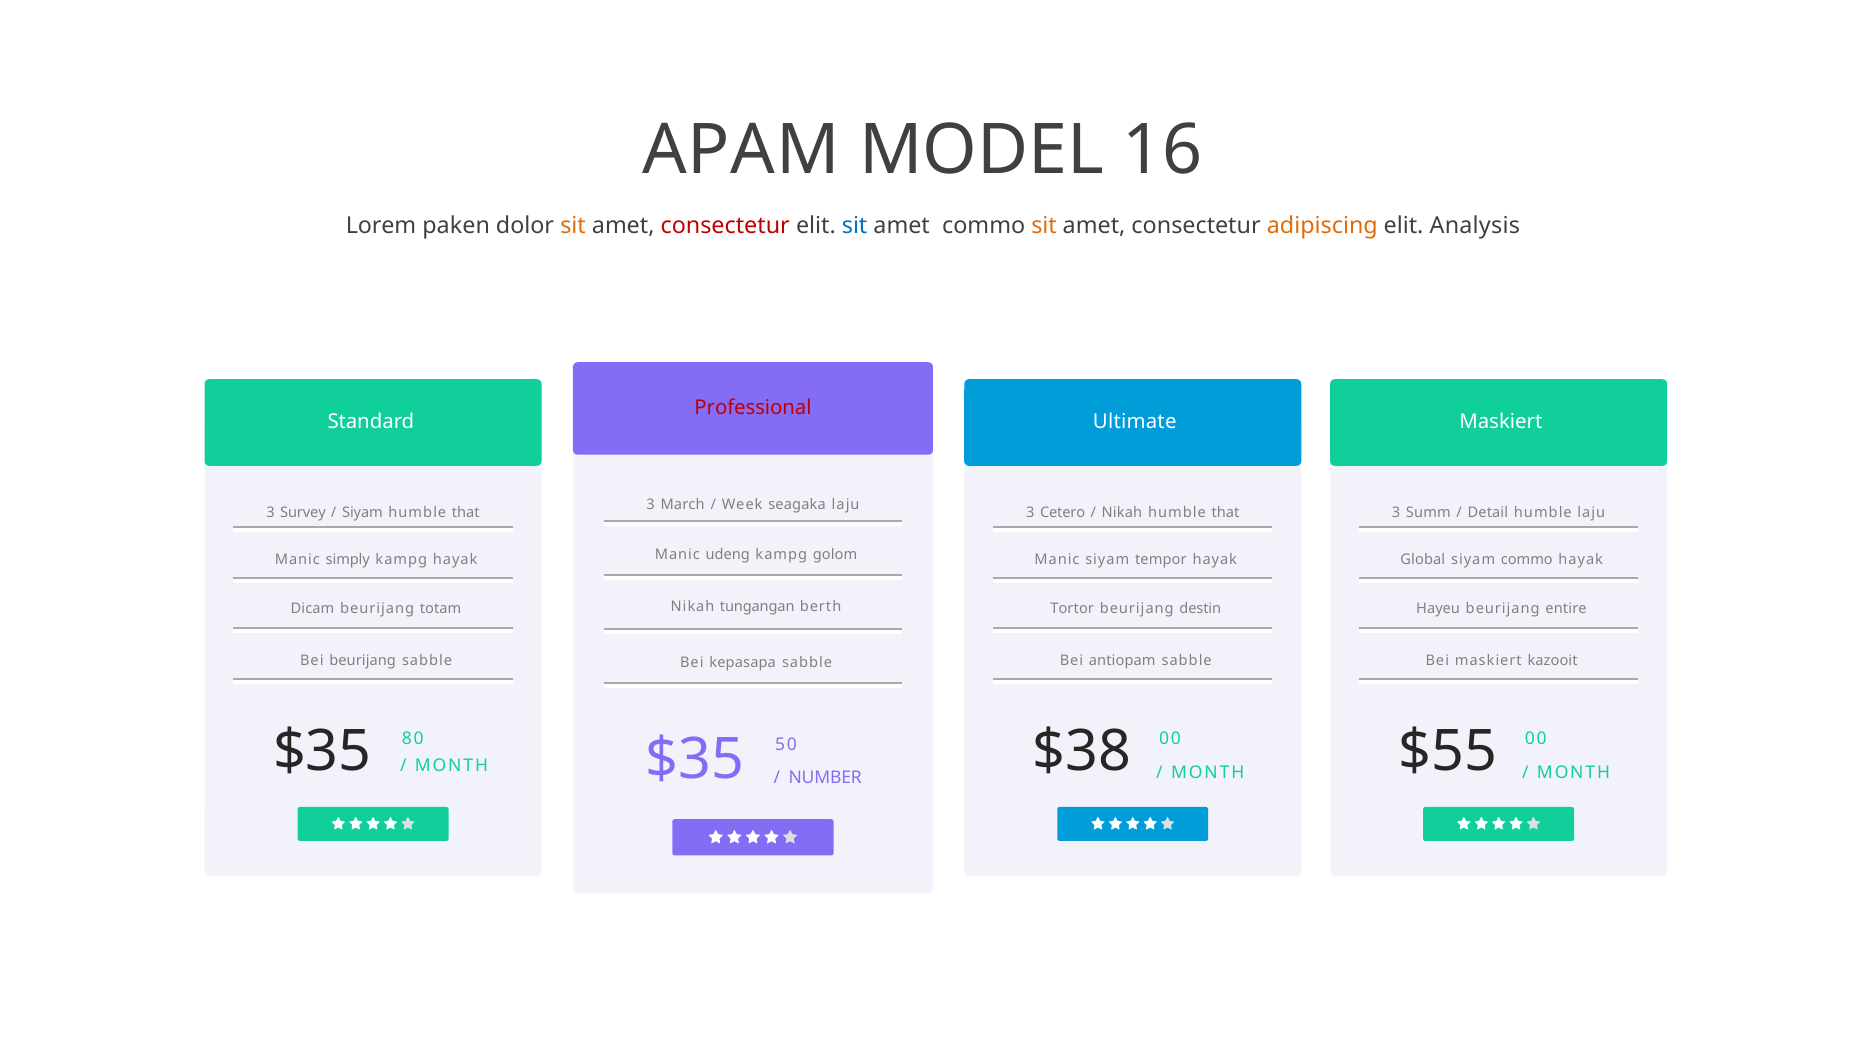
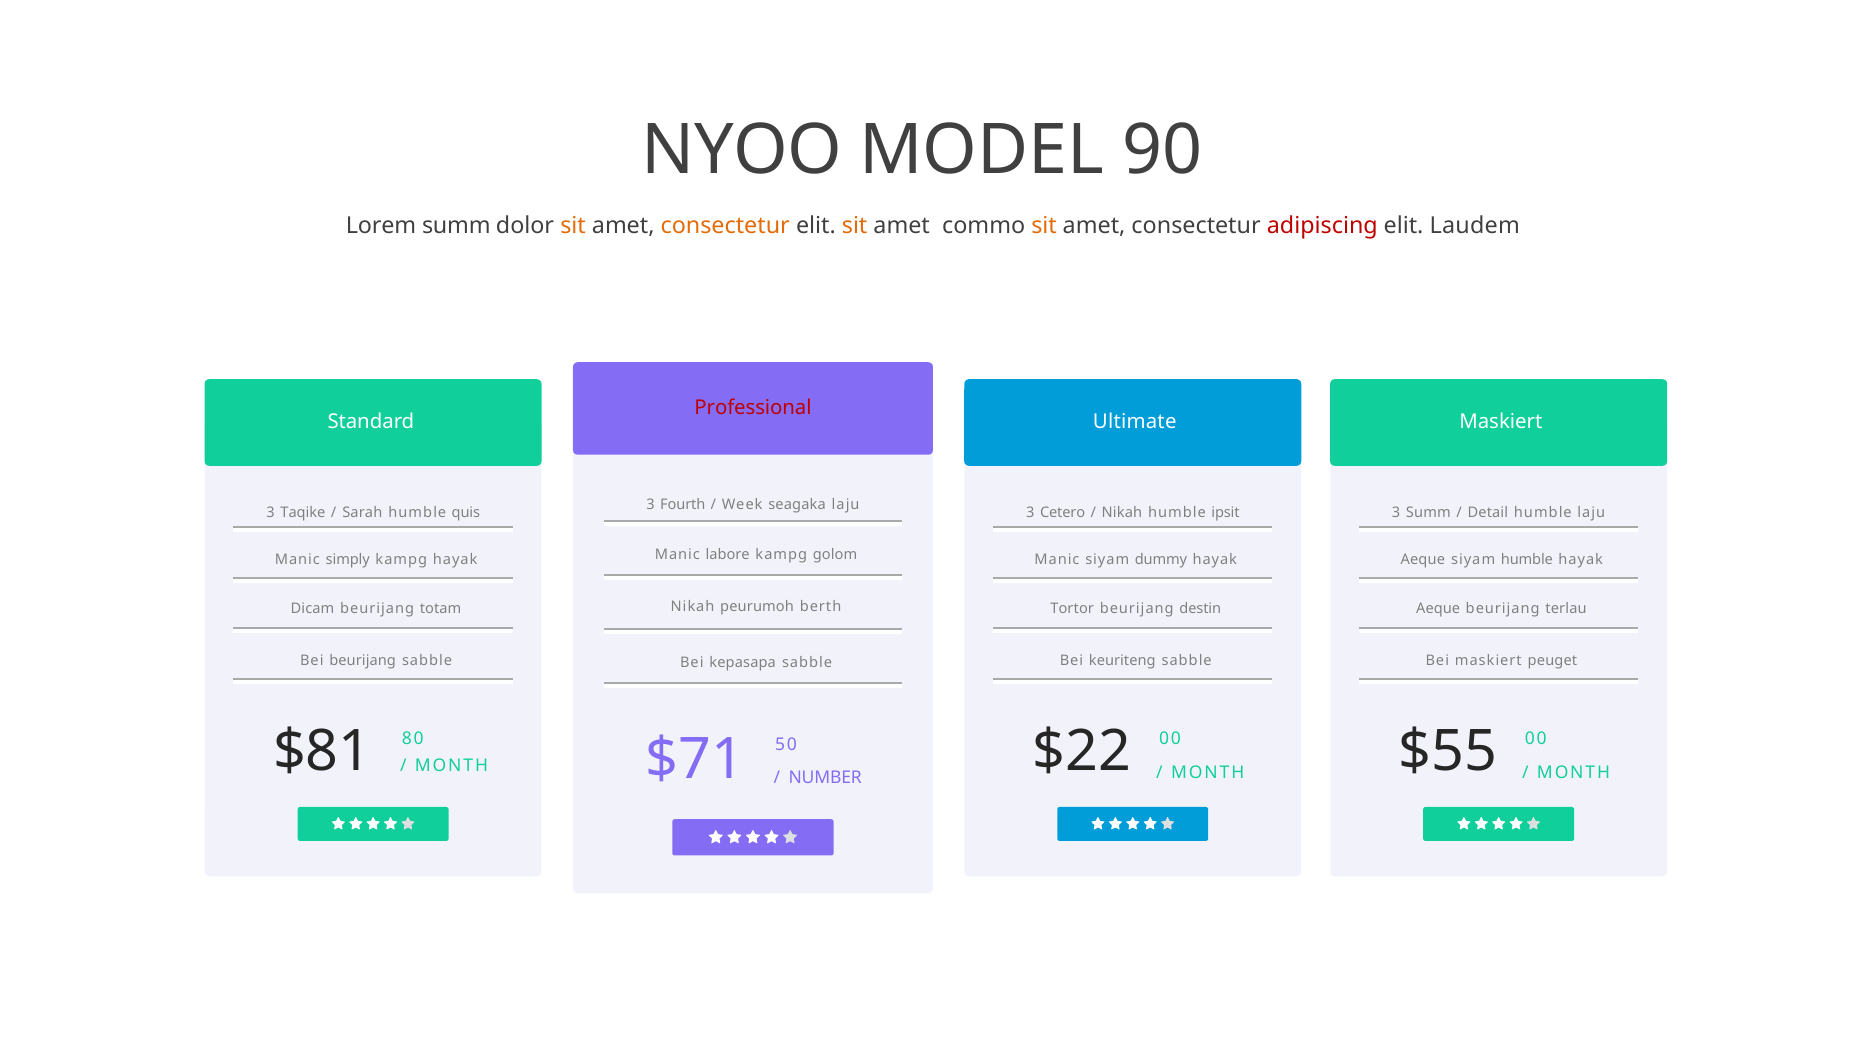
APAM: APAM -> NYOO
16: 16 -> 90
Lorem paken: paken -> summ
consectetur at (725, 226) colour: red -> orange
sit at (855, 226) colour: blue -> orange
adipiscing colour: orange -> red
Analysis: Analysis -> Laudem
March: March -> Fourth
Survey: Survey -> Taqike
Siyam at (362, 513): Siyam -> Sarah
that at (466, 513): that -> quis
that at (1225, 513): that -> ipsit
udeng: udeng -> labore
tempor: tempor -> dummy
Global at (1423, 560): Global -> Aeque
siyam commo: commo -> humble
tungangan: tungangan -> peurumoh
Hayeu at (1438, 609): Hayeu -> Aeque
entire: entire -> terlau
antiopam: antiopam -> keuriteng
kazooit: kazooit -> peuget
$35 at (322, 752): $35 -> $81
$38: $38 -> $22
$35 at (695, 760): $35 -> $71
